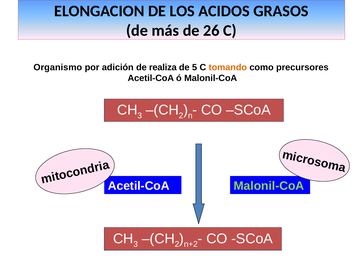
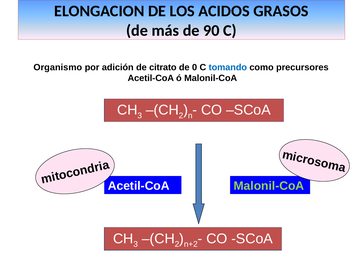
26: 26 -> 90
realiza: realiza -> citrato
5: 5 -> 0
tomando colour: orange -> blue
